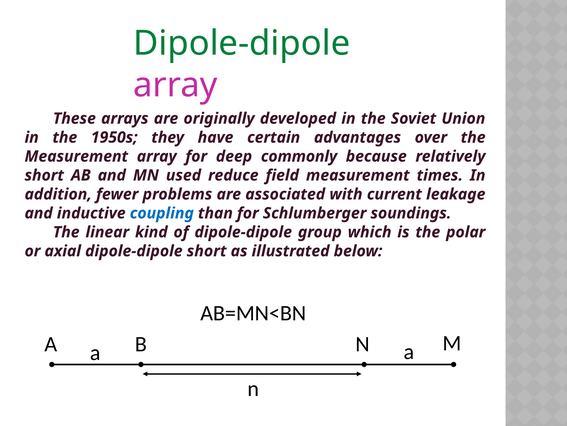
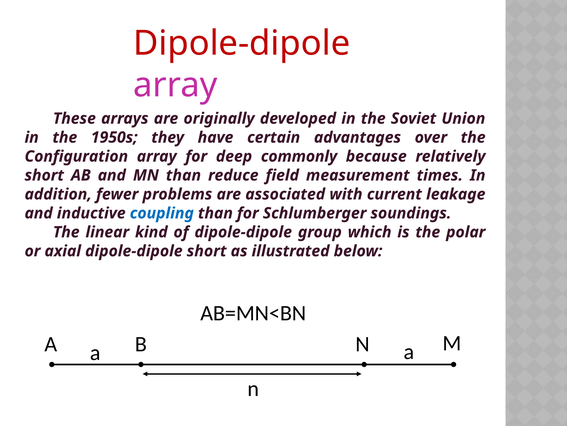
Dipole-dipole at (242, 43) colour: green -> red
Measurement at (76, 156): Measurement -> Configuration
MN used: used -> than
